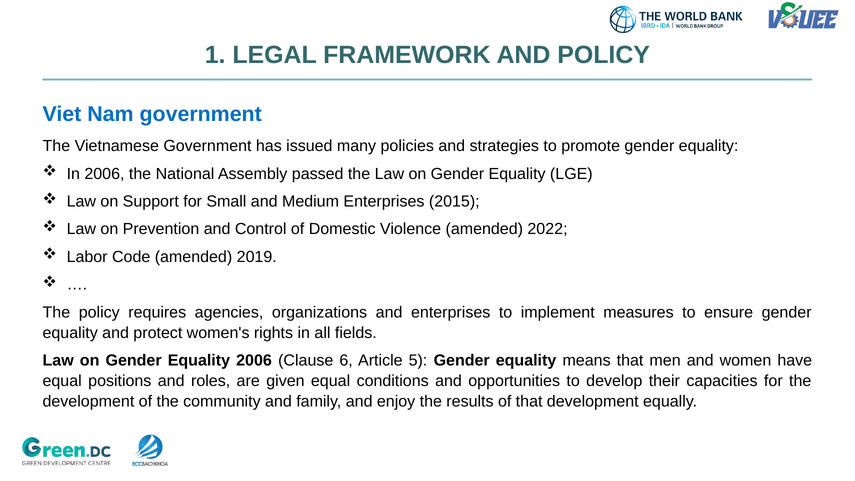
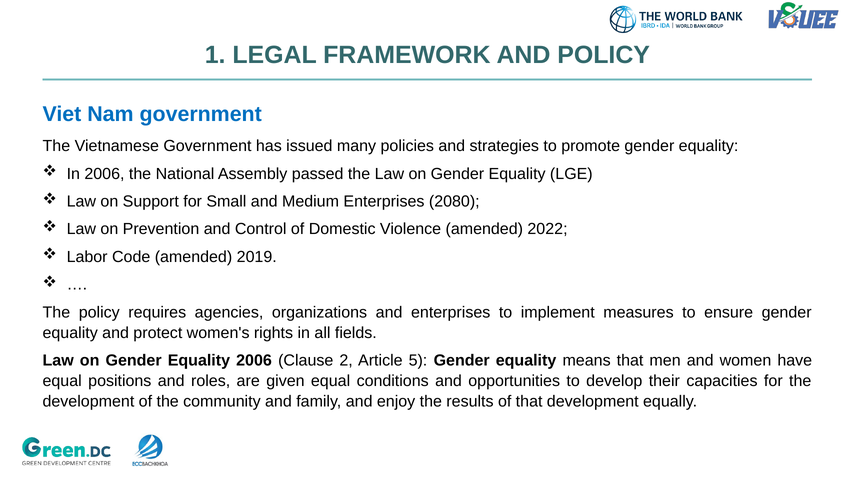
2015: 2015 -> 2080
6: 6 -> 2
